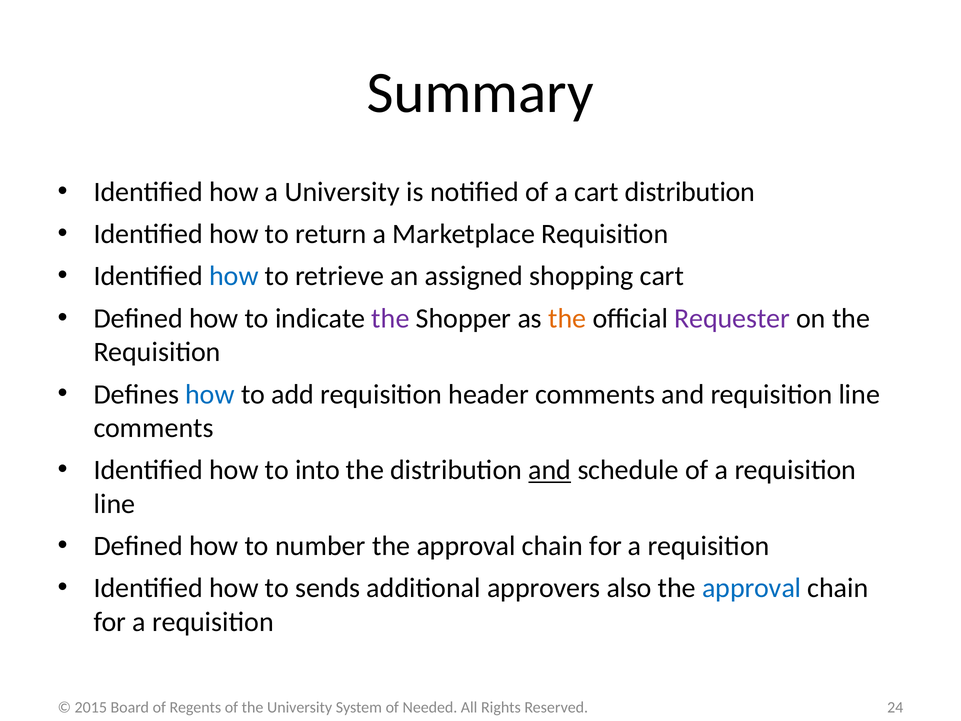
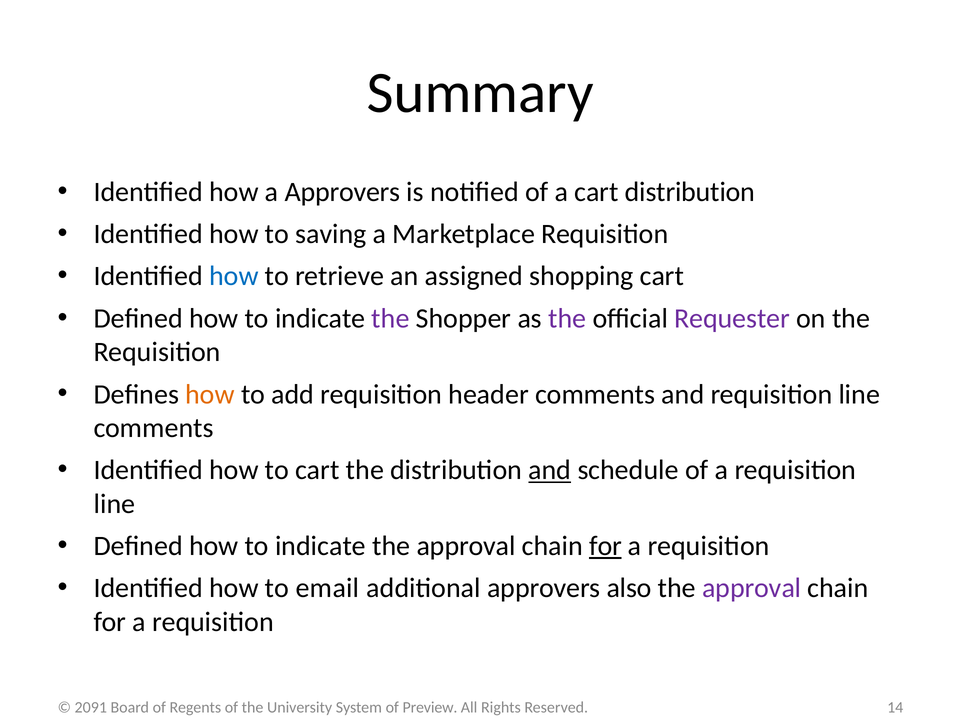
a University: University -> Approvers
return: return -> saving
the at (567, 318) colour: orange -> purple
how at (210, 394) colour: blue -> orange
to into: into -> cart
number at (320, 546): number -> indicate
for at (606, 546) underline: none -> present
sends: sends -> email
approval at (752, 588) colour: blue -> purple
2015: 2015 -> 2091
Needed: Needed -> Preview
24: 24 -> 14
